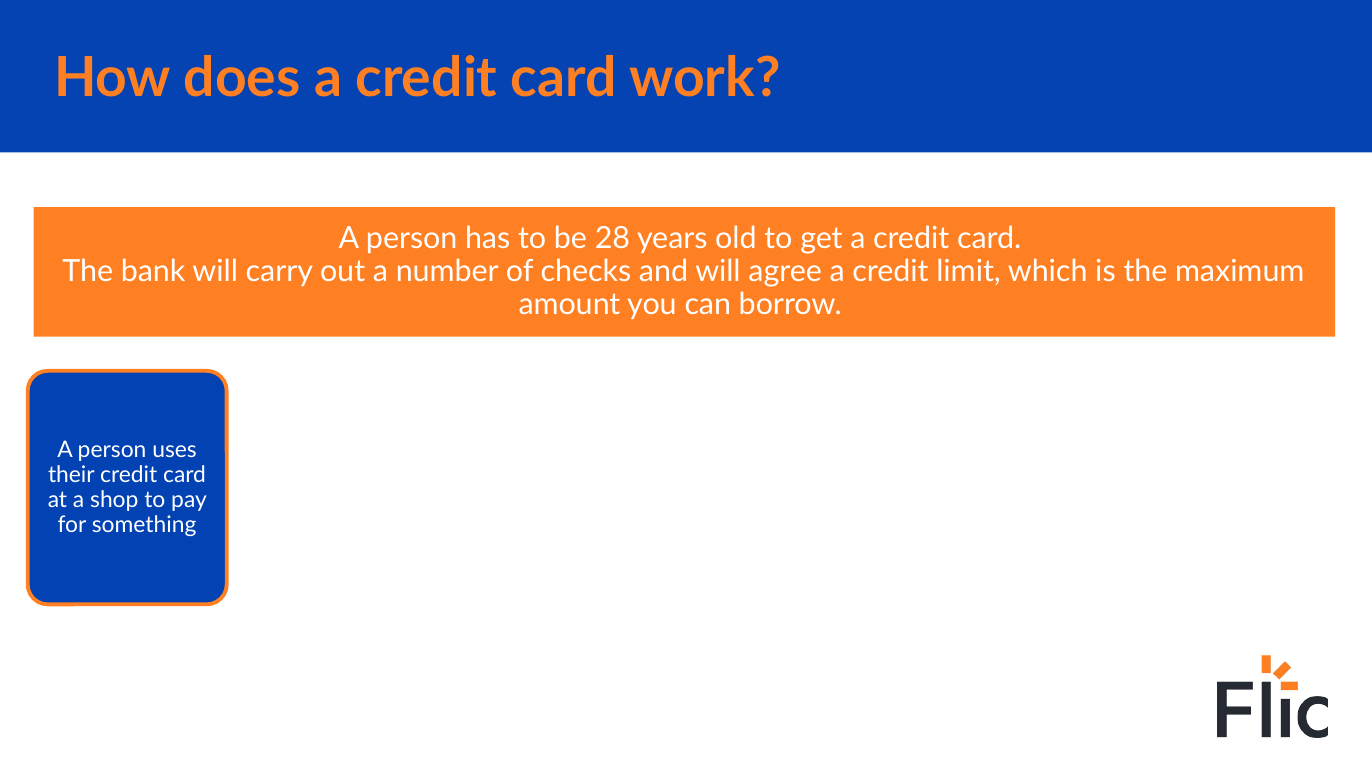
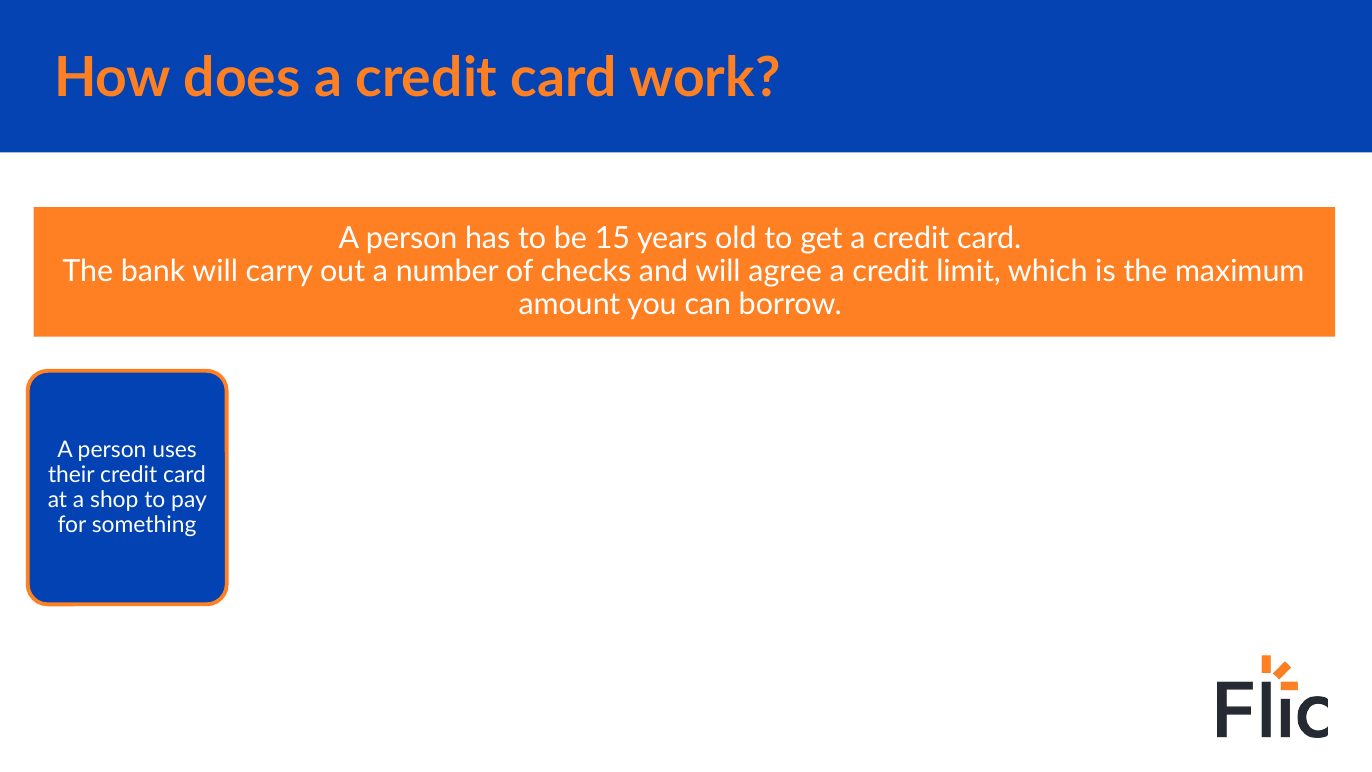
28: 28 -> 15
